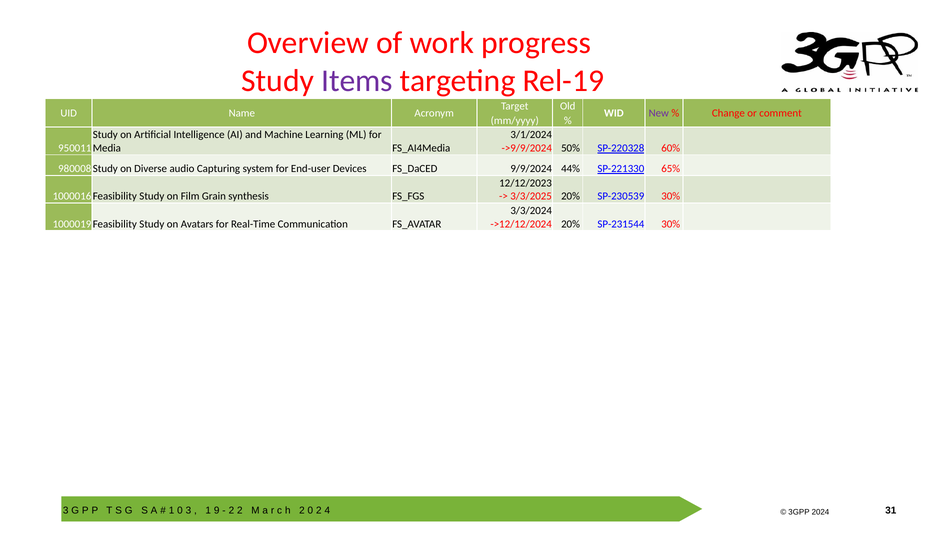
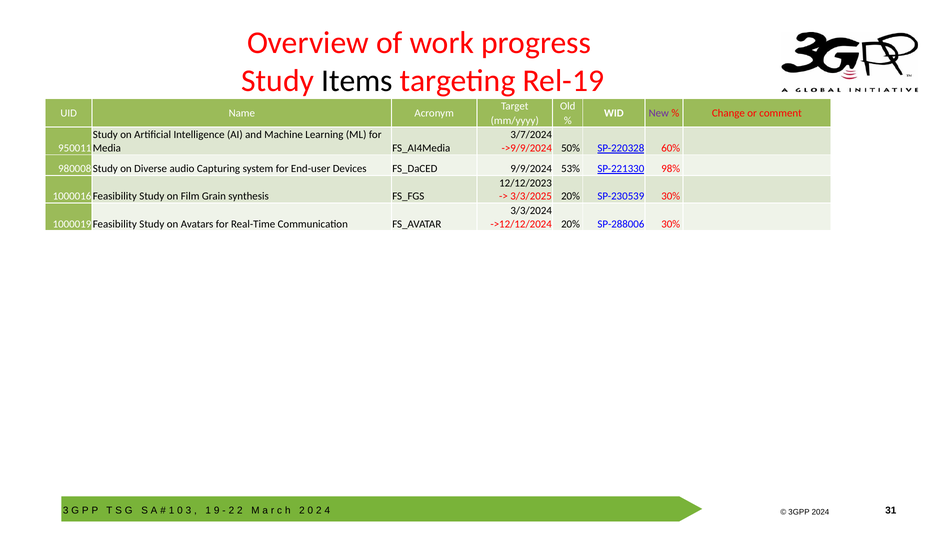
Items colour: purple -> black
3/1/2024: 3/1/2024 -> 3/7/2024
44%: 44% -> 53%
65%: 65% -> 98%
SP-231544: SP-231544 -> SP-288006
